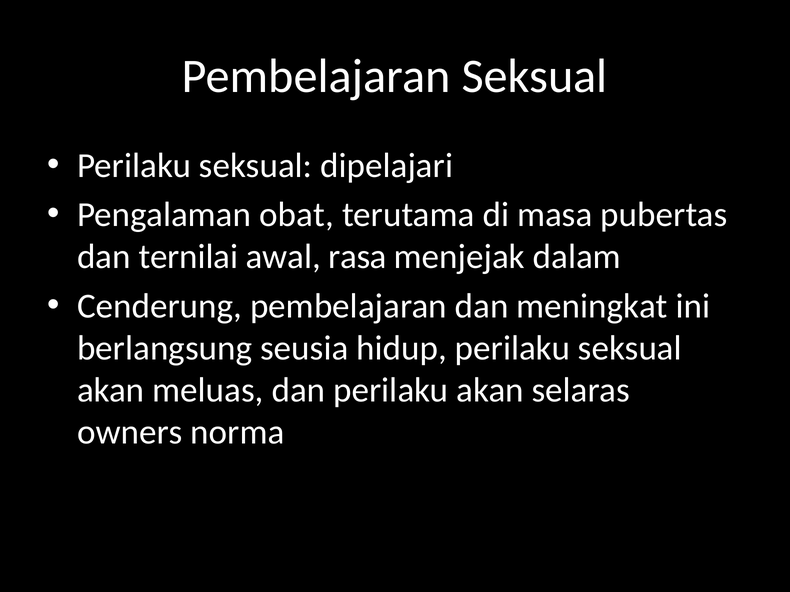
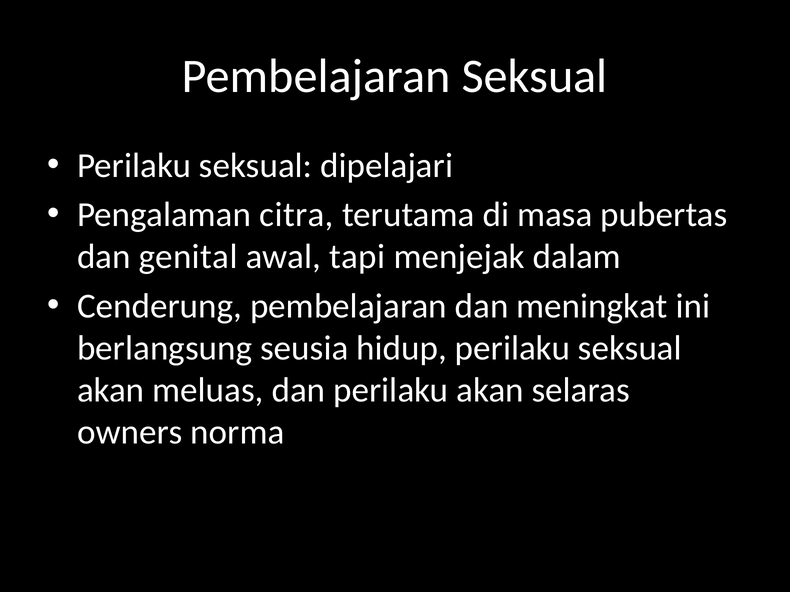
obat: obat -> citra
ternilai: ternilai -> genital
rasa: rasa -> tapi
